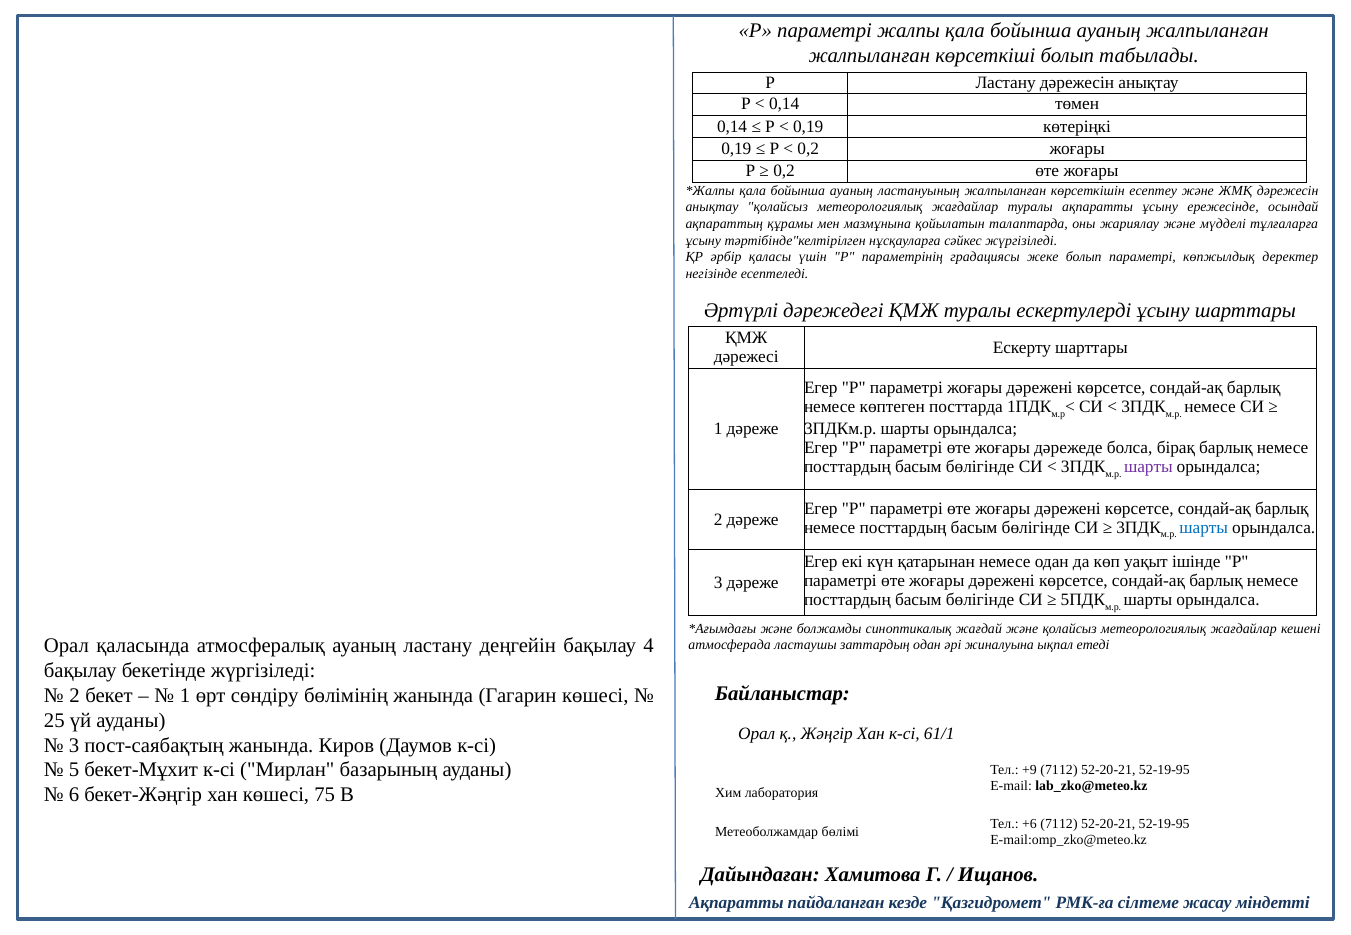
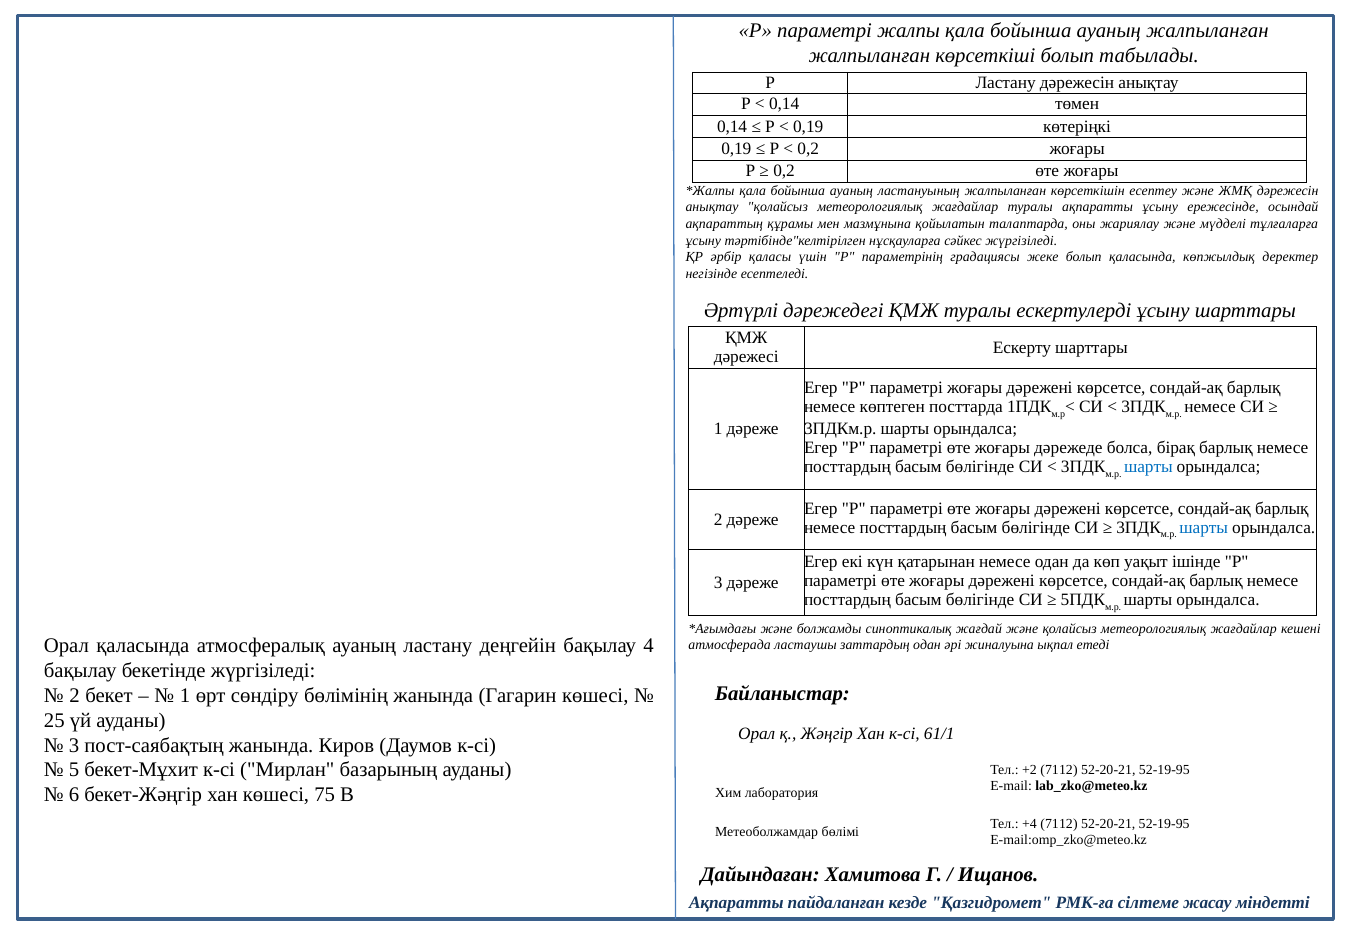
болып параметрі: параметрі -> қаласында
шарты at (1148, 467) colour: purple -> blue
+9: +9 -> +2
+6: +6 -> +4
